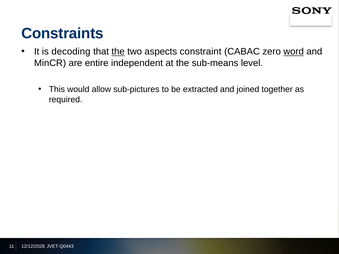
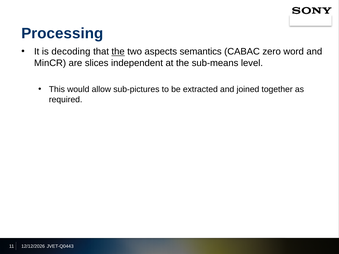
Constraints: Constraints -> Processing
constraint: constraint -> semantics
word underline: present -> none
entire: entire -> slices
